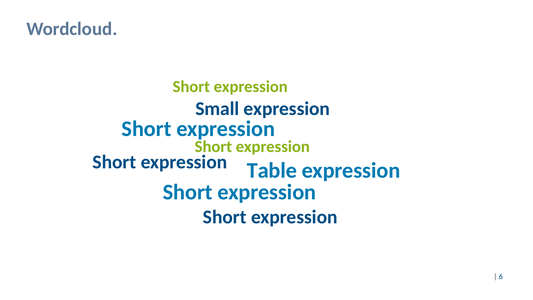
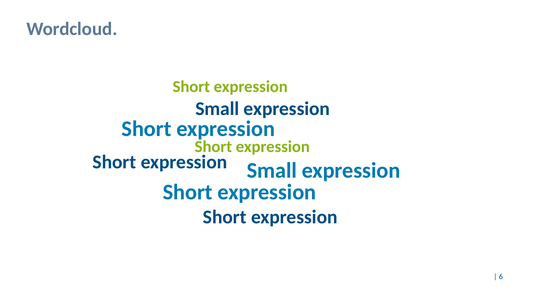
Table at (272, 170): Table -> Small
